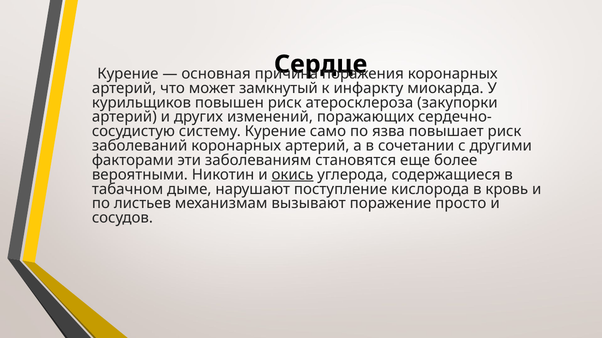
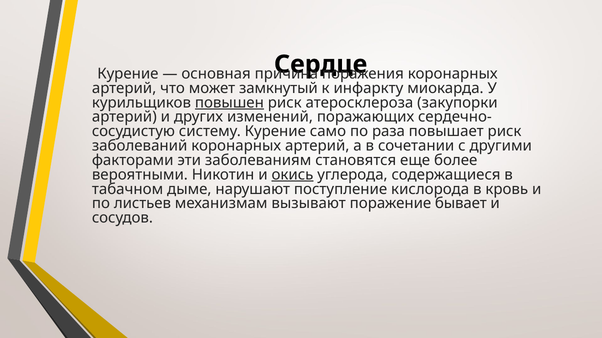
повышен underline: none -> present
язва: язва -> раза
просто: просто -> бывает
